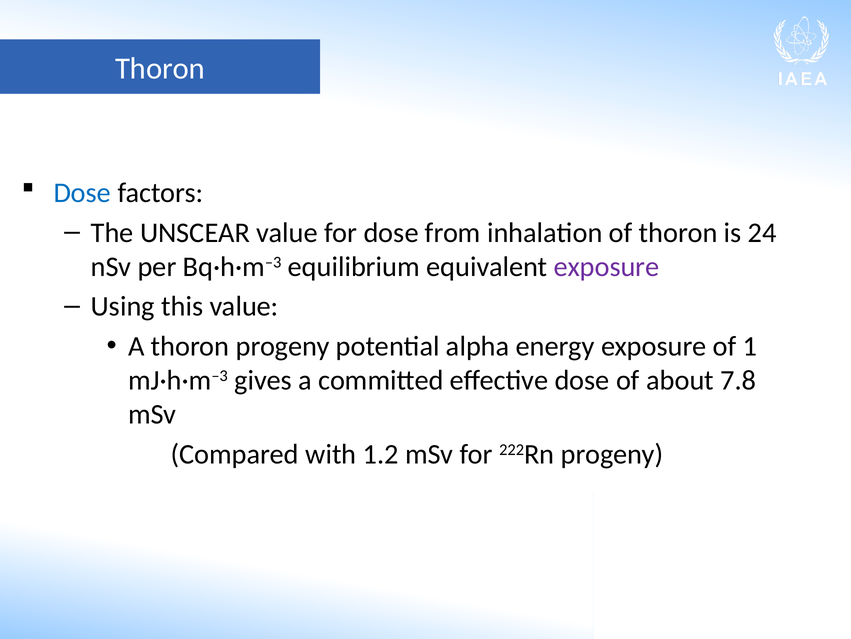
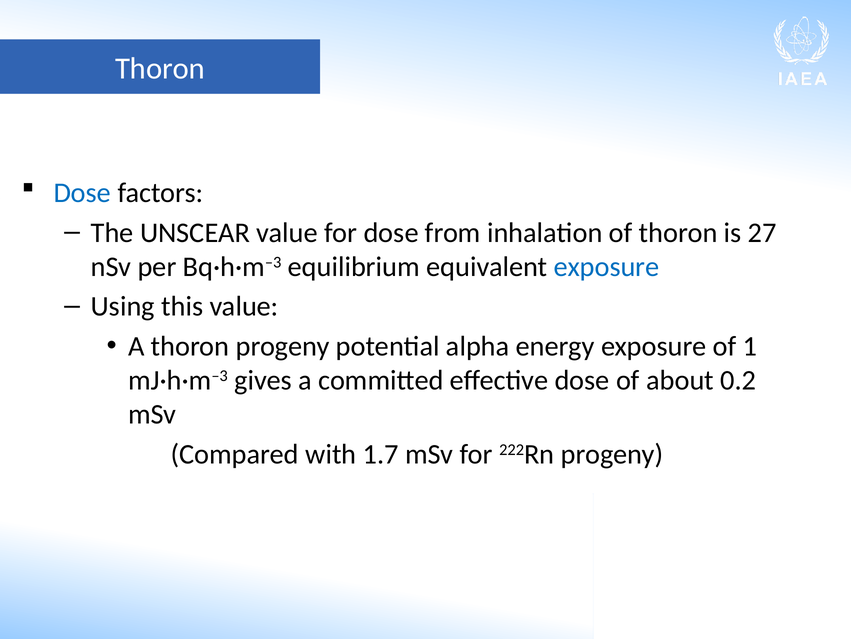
24: 24 -> 27
exposure at (607, 266) colour: purple -> blue
7.8: 7.8 -> 0.2
1.2: 1.2 -> 1.7
